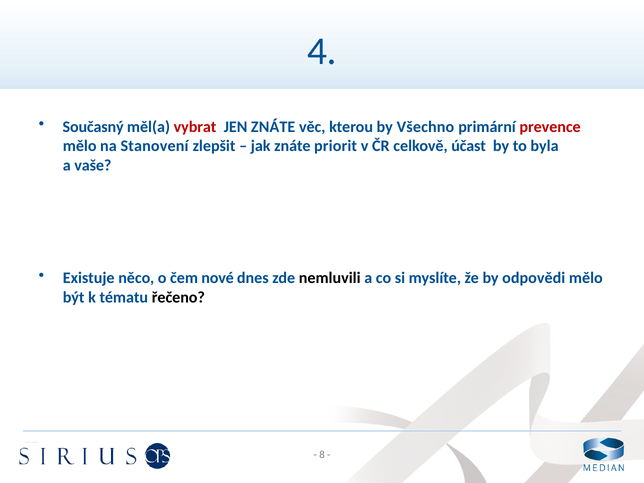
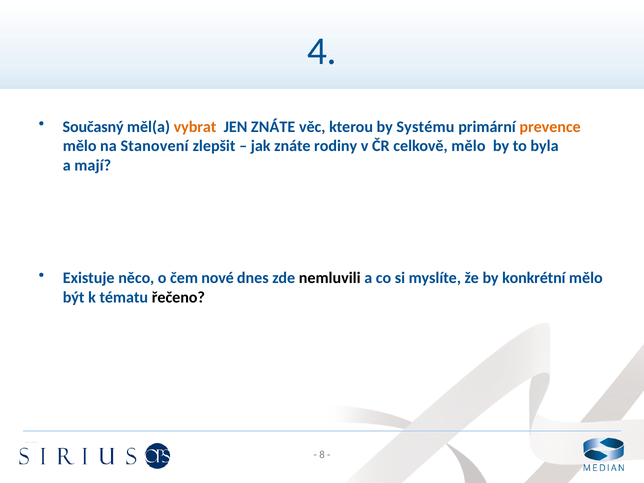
vybrat colour: red -> orange
Všechno: Všechno -> Systému
prevence colour: red -> orange
priorit: priorit -> rodiny
celkově účast: účast -> mělo
vaše: vaše -> mají
odpovědi: odpovědi -> konkrétní
